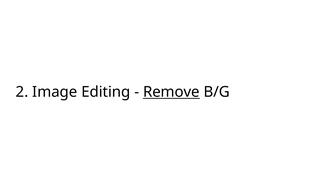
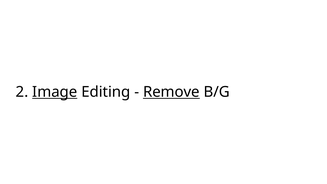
Image underline: none -> present
